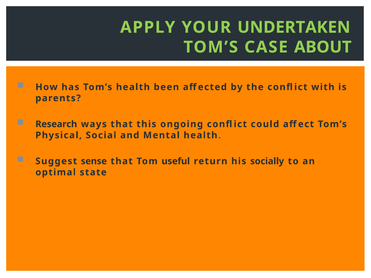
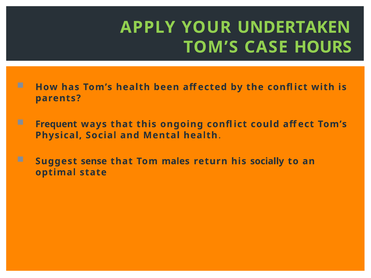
ABOUT: ABOUT -> HOURS
Research: Research -> Frequent
useful: useful -> males
